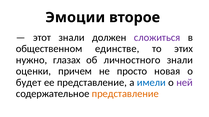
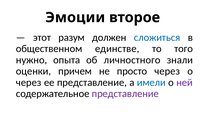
этот знали: знали -> разум
сложиться colour: purple -> blue
этих: этих -> того
глазах: глазах -> опыта
просто новая: новая -> через
будет at (29, 83): будет -> через
представление at (125, 94) colour: orange -> purple
